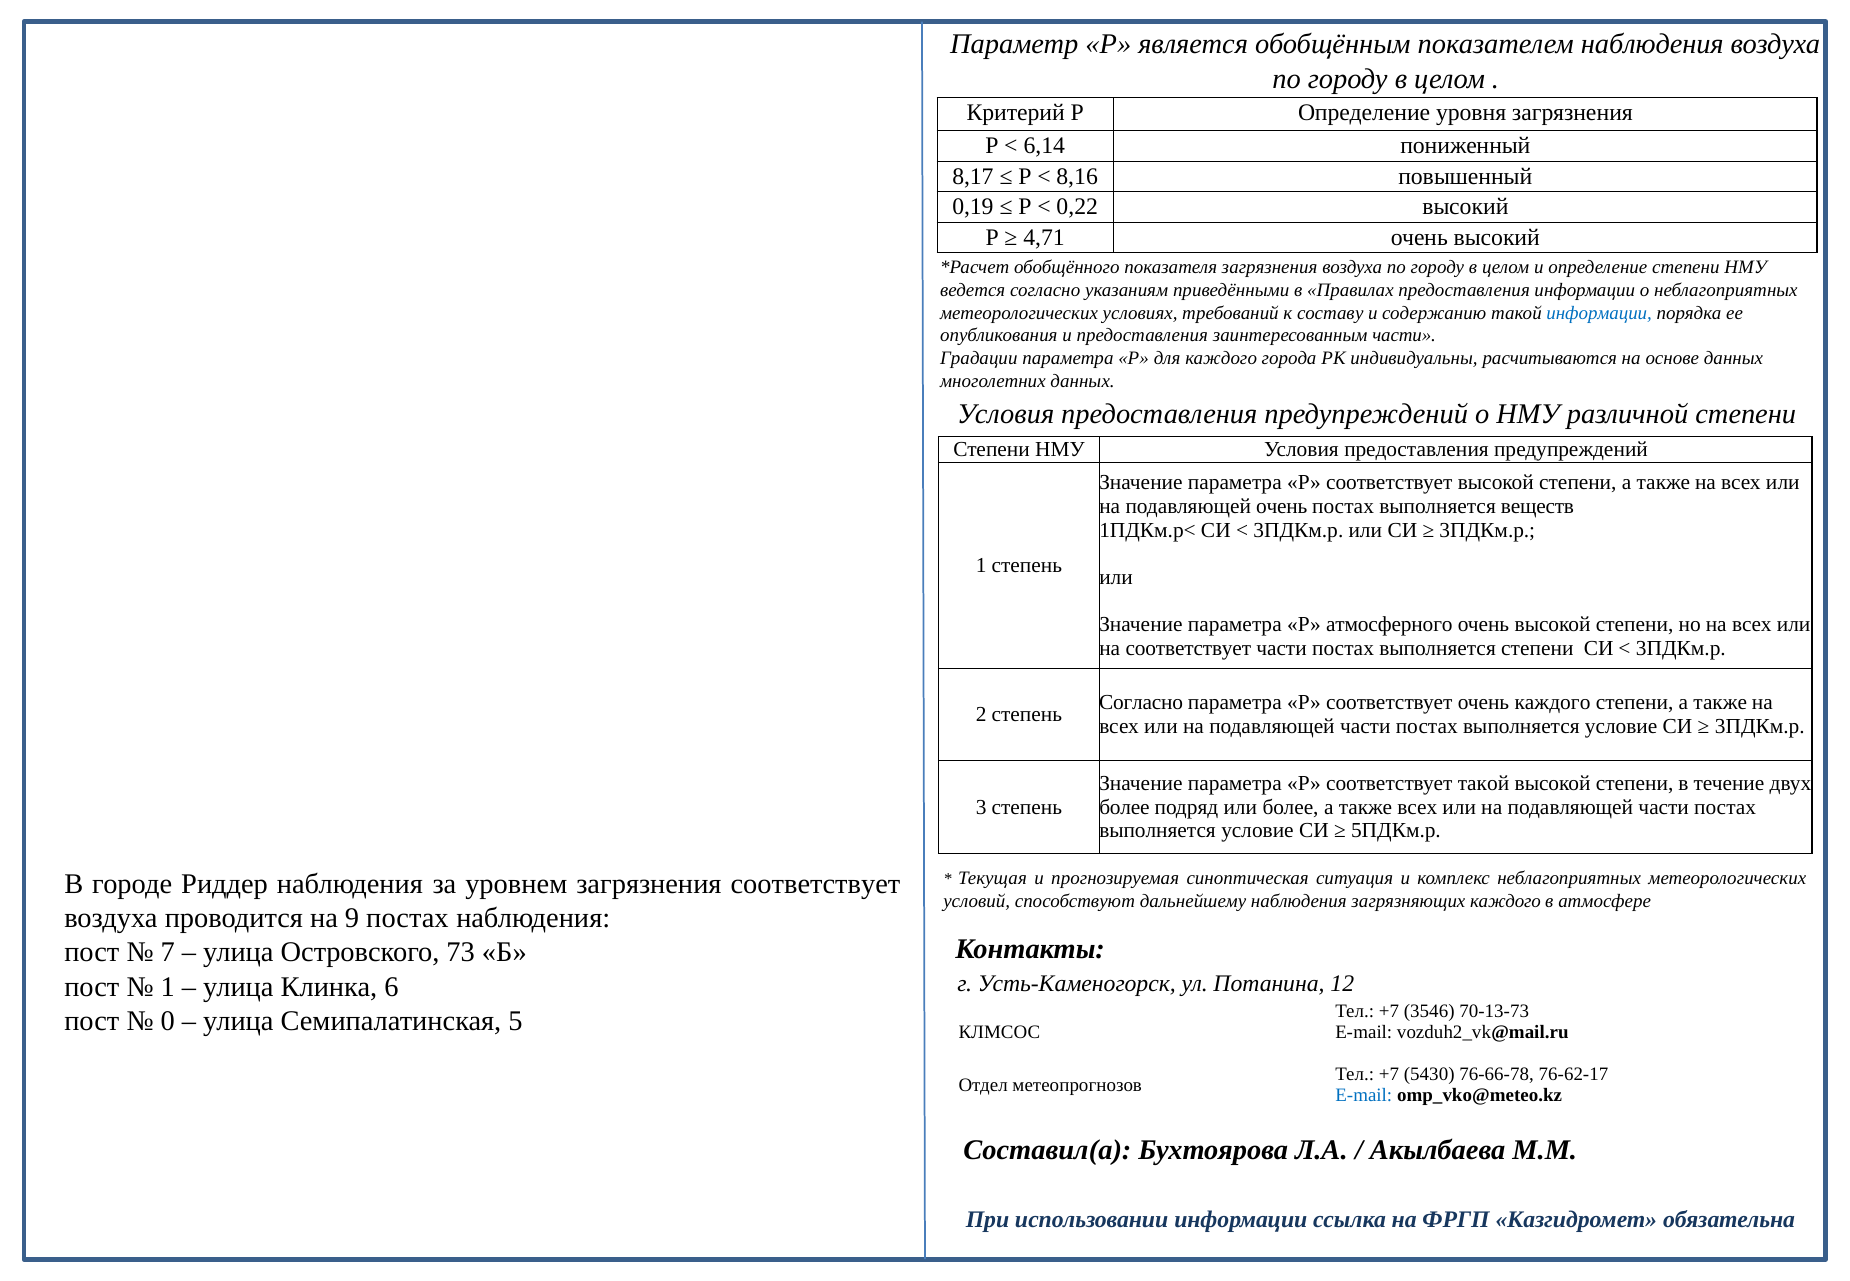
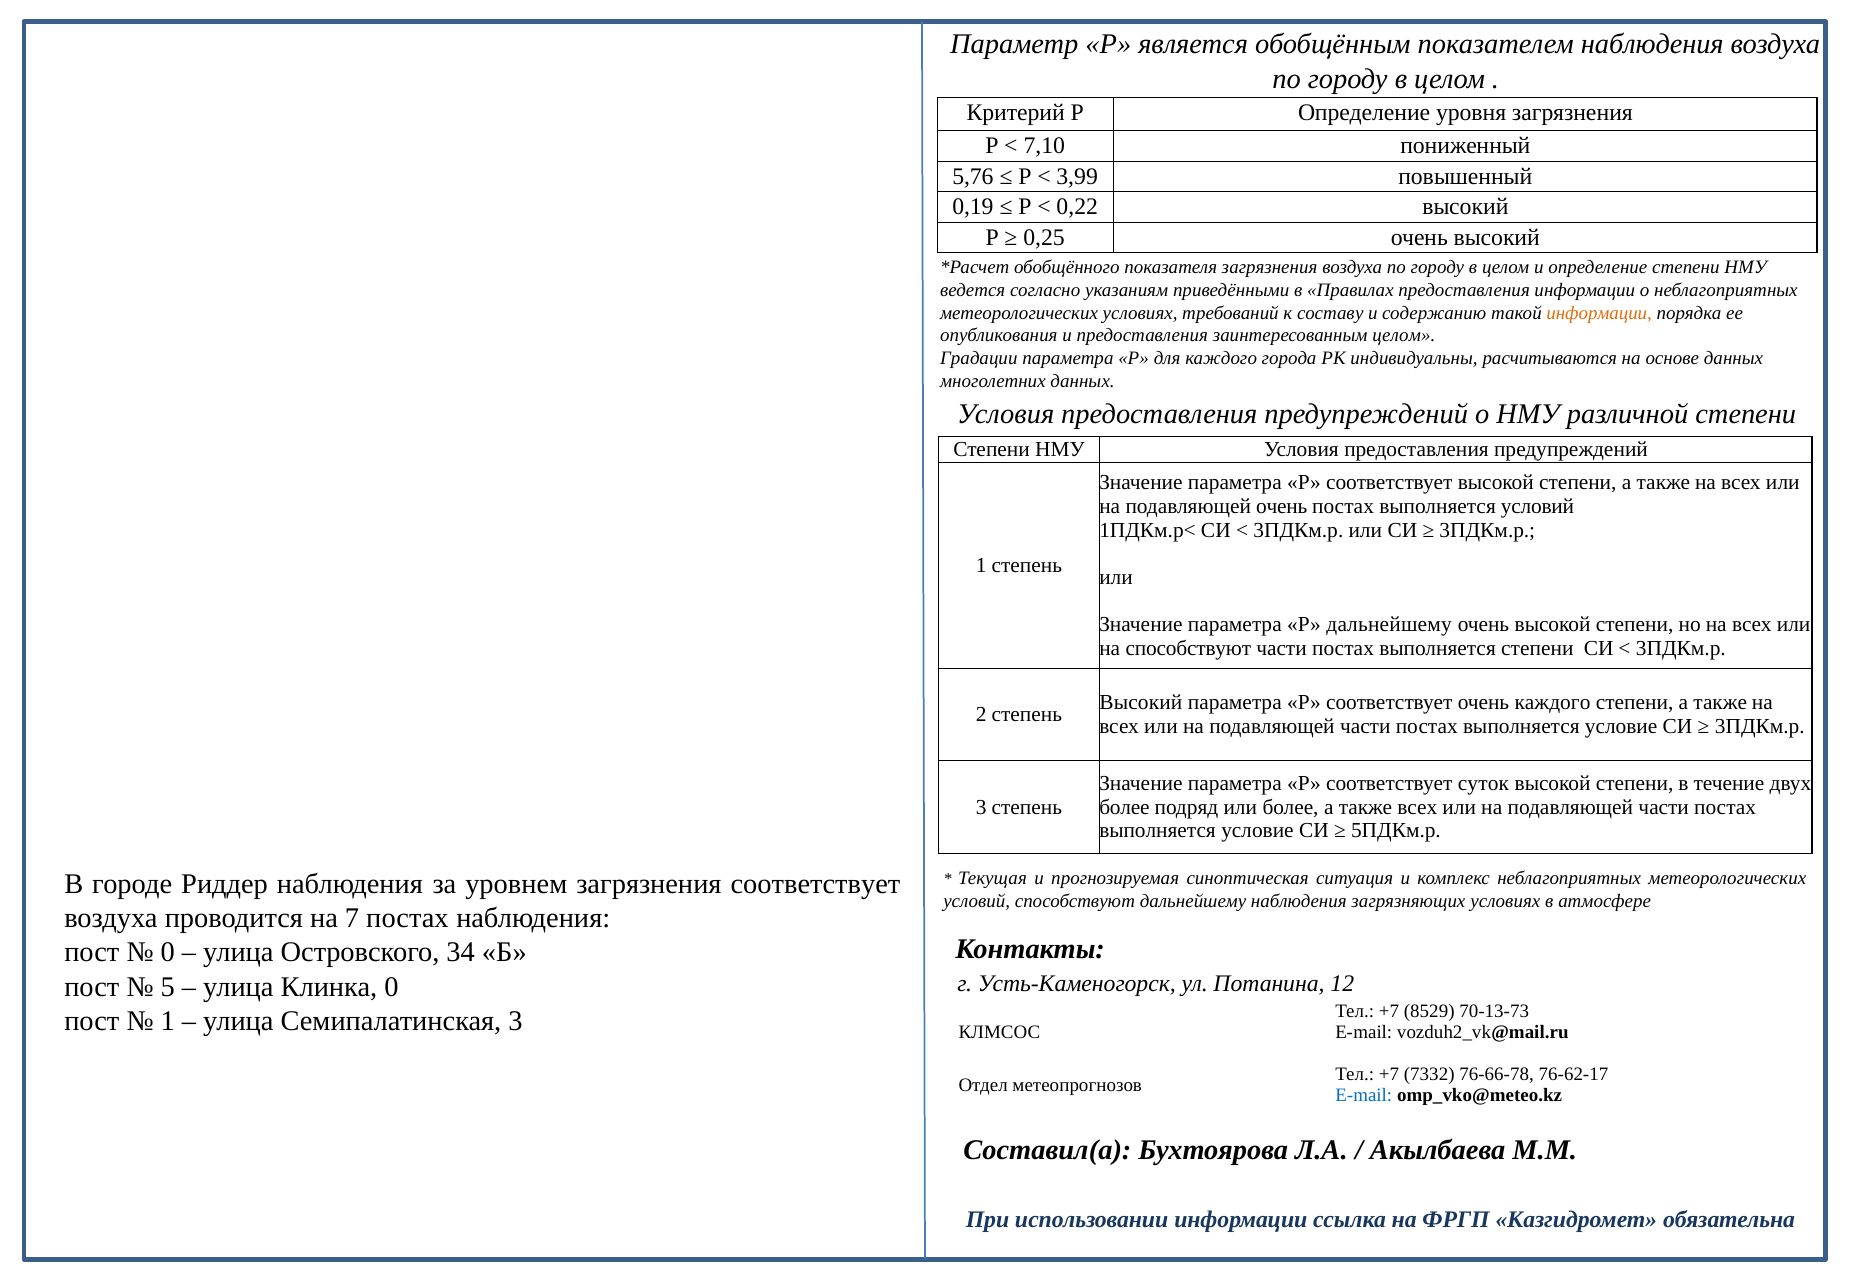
6,14: 6,14 -> 7,10
8,17: 8,17 -> 5,76
8,16: 8,16 -> 3,99
4,71: 4,71 -> 0,25
информации at (1599, 313) colour: blue -> orange
заинтересованным части: части -> целом
выполняется веществ: веществ -> условий
Р атмосферного: атмосферного -> дальнейшему
на соответствует: соответствует -> способствуют
Согласно at (1141, 703): Согласно -> Высокий
соответствует такой: такой -> суток
загрязняющих каждого: каждого -> условиях
9: 9 -> 7
7 at (168, 952): 7 -> 0
73: 73 -> 34
1 at (168, 987): 1 -> 5
Клинка 6: 6 -> 0
3546: 3546 -> 8529
0 at (168, 1021): 0 -> 1
Семипалатинская 5: 5 -> 3
5430: 5430 -> 7332
